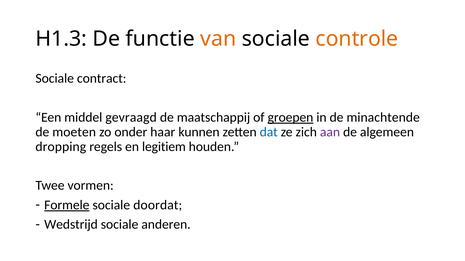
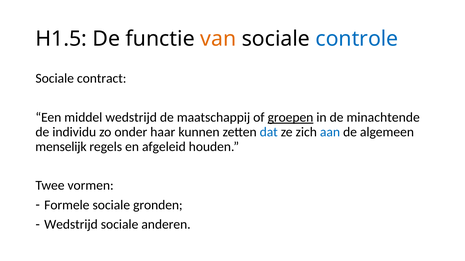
H1.3: H1.3 -> H1.5
controle colour: orange -> blue
middel gevraagd: gevraagd -> wedstrijd
moeten: moeten -> individu
aan colour: purple -> blue
dropping: dropping -> menselijk
legitiem: legitiem -> afgeleid
Formele underline: present -> none
doordat: doordat -> gronden
